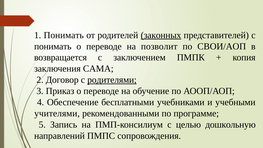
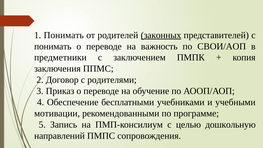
позволит: позволит -> важность
возвращается: возвращается -> предметники
САМА: САМА -> ППМС
родителями underline: present -> none
учителями: учителями -> мотивации
